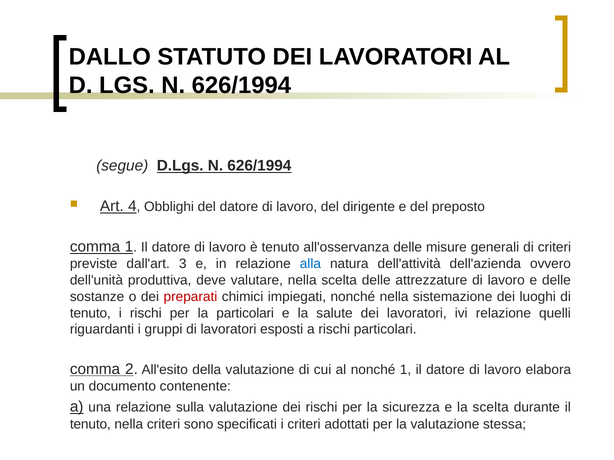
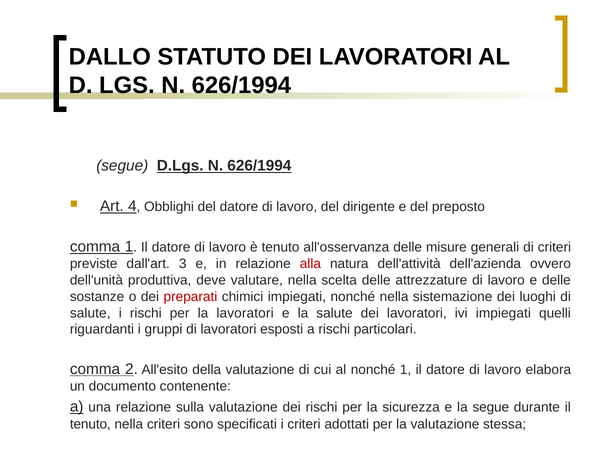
alla colour: blue -> red
tenuto at (90, 313): tenuto -> salute
la particolari: particolari -> lavoratori
ivi relazione: relazione -> impiegati
la scelta: scelta -> segue
